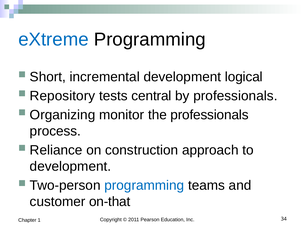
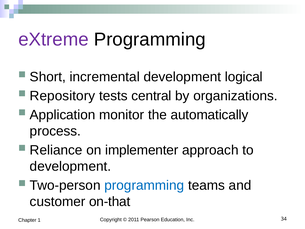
eXtreme colour: blue -> purple
by professionals: professionals -> organizations
Organizing: Organizing -> Application
the professionals: professionals -> automatically
construction: construction -> implementer
